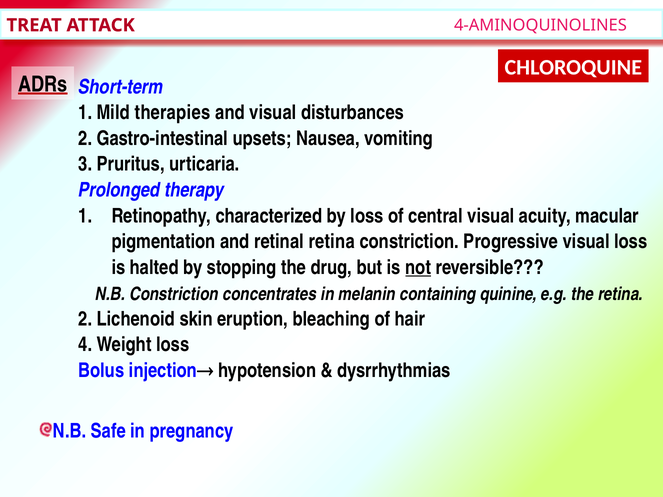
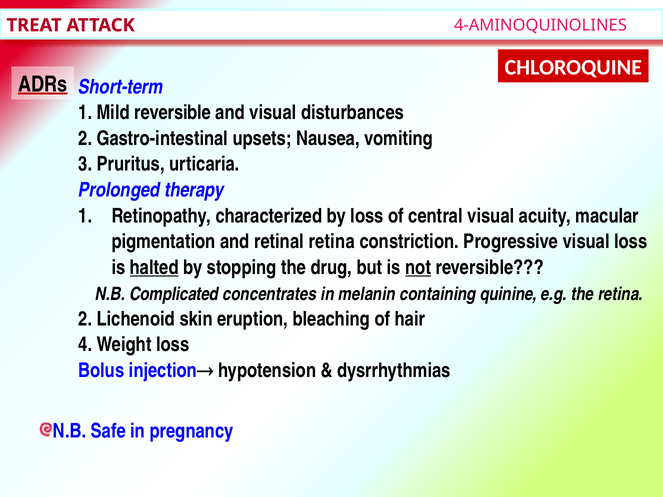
Mild therapies: therapies -> reversible
halted underline: none -> present
N.B Constriction: Constriction -> Complicated
